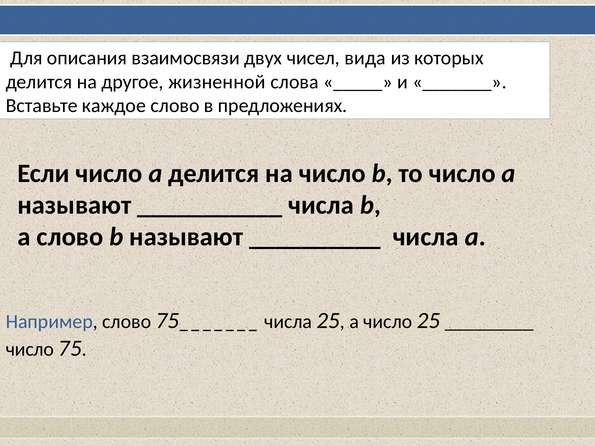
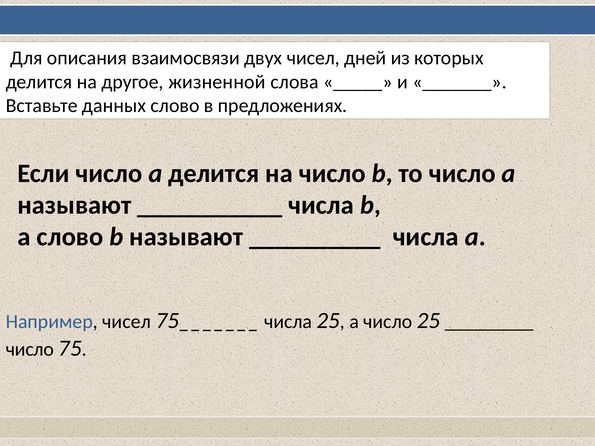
вида: вида -> дней
каждое: каждое -> данных
Например слово: слово -> чисел
